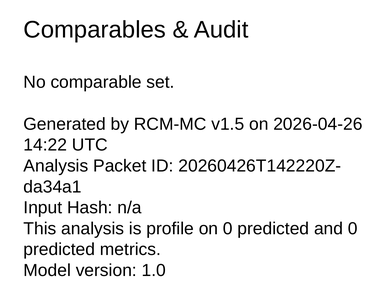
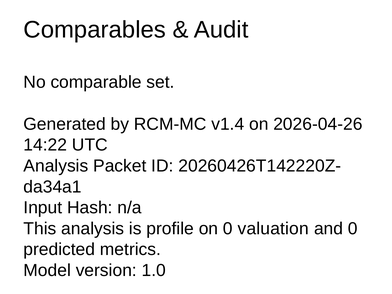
v1.5: v1.5 -> v1.4
on 0 predicted: predicted -> valuation
